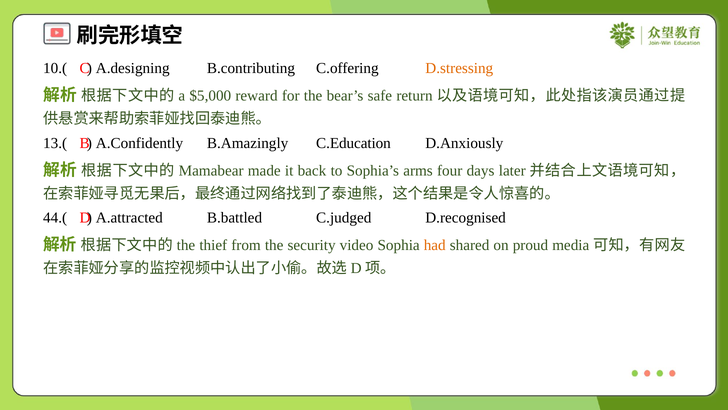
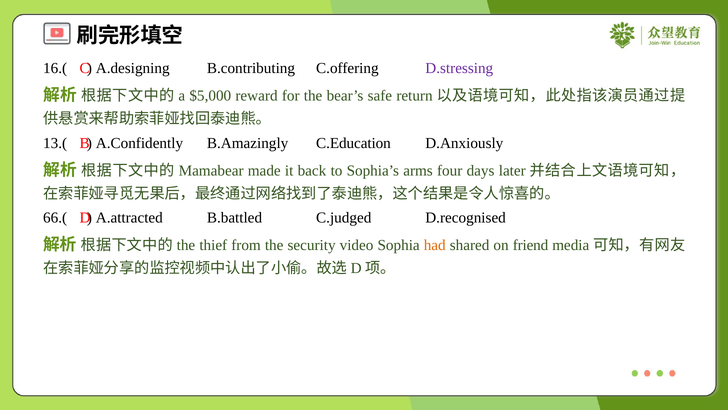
10.(: 10.( -> 16.(
D.stressing colour: orange -> purple
44.(: 44.( -> 66.(
proud: proud -> friend
